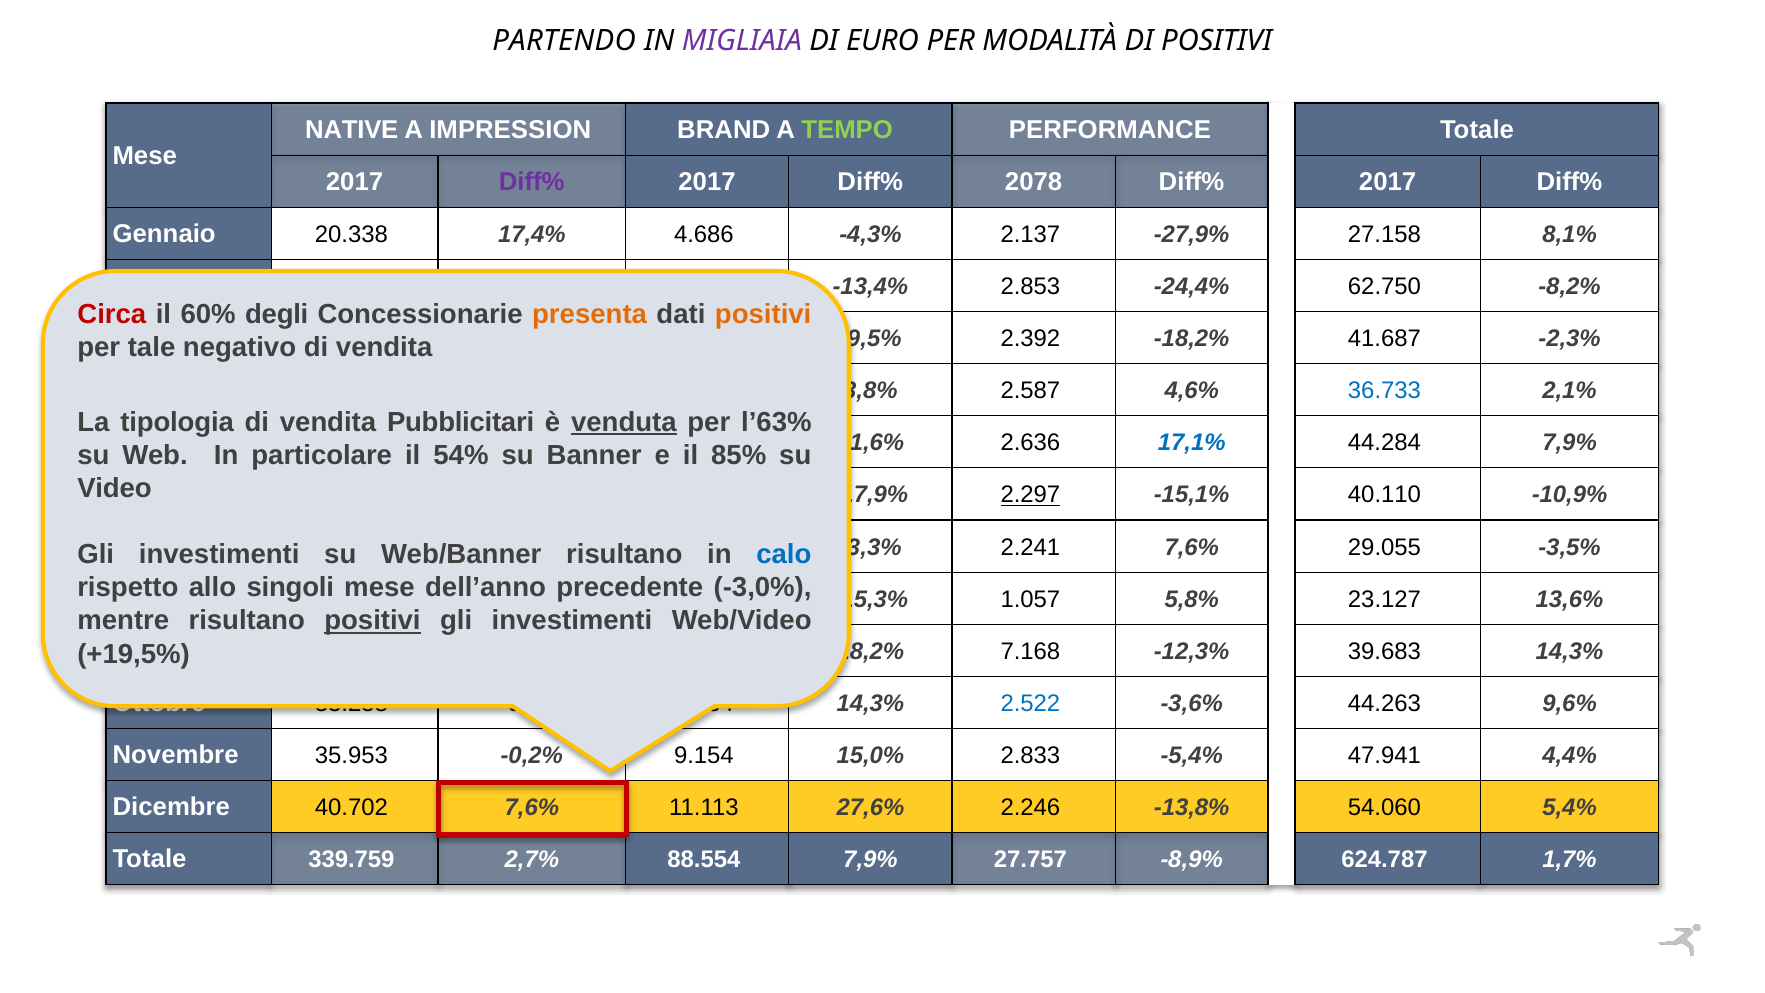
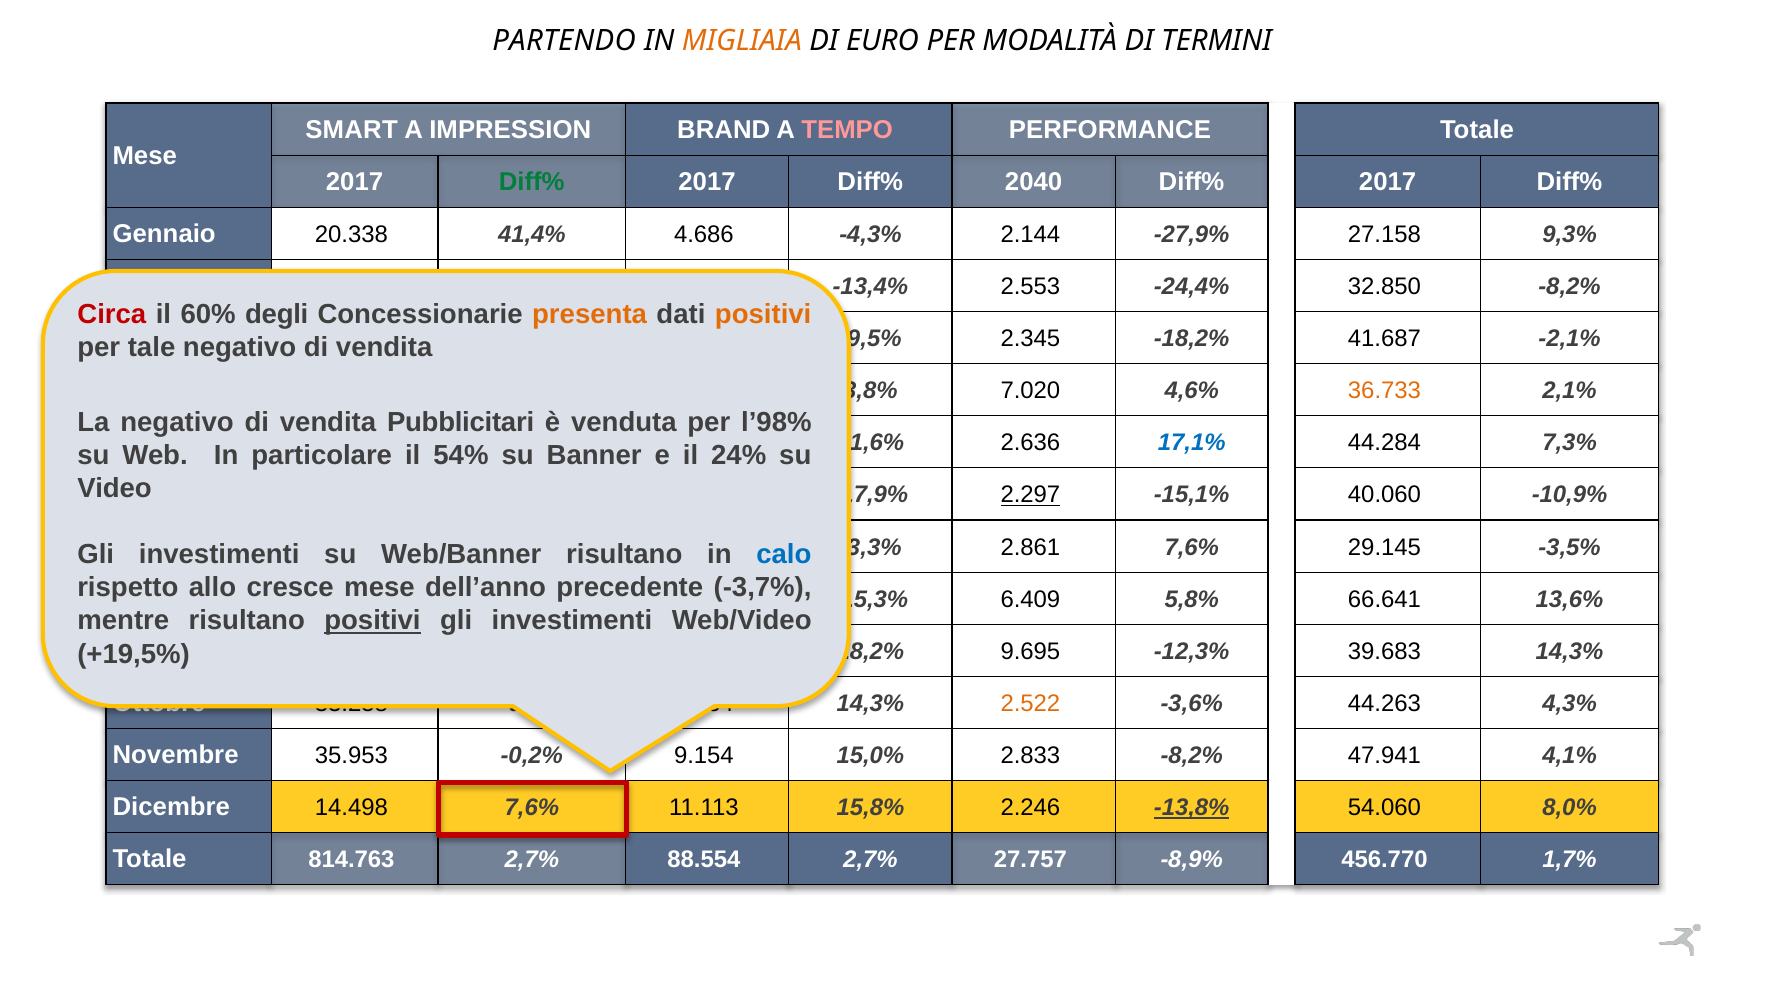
MIGLIAIA colour: purple -> orange
DI POSITIVI: POSITIVI -> TERMINI
NATIVE: NATIVE -> SMART
TEMPO colour: light green -> pink
Diff% at (532, 182) colour: purple -> green
2078: 2078 -> 2040
17,4%: 17,4% -> 41,4%
2.137: 2.137 -> 2.144
8,1%: 8,1% -> 9,3%
2.853: 2.853 -> 2.553
62.750: 62.750 -> 32.850
2.392: 2.392 -> 2.345
-2,3%: -2,3% -> -2,1%
2.587: 2.587 -> 7.020
36.733 colour: blue -> orange
La tipologia: tipologia -> negativo
venduta underline: present -> none
l’63%: l’63% -> l’98%
44.284 7,9%: 7,9% -> 7,3%
85%: 85% -> 24%
40.110: 40.110 -> 40.060
2.241: 2.241 -> 2.861
29.055: 29.055 -> 29.145
singoli: singoli -> cresce
-3,0%: -3,0% -> -3,7%
1.057: 1.057 -> 6.409
23.127: 23.127 -> 66.641
7.168: 7.168 -> 9.695
2.522 colour: blue -> orange
9,6%: 9,6% -> 4,3%
2.833 -5,4%: -5,4% -> -8,2%
4,4%: 4,4% -> 4,1%
40.702: 40.702 -> 14.498
27,6%: 27,6% -> 15,8%
-13,8% underline: none -> present
5,4%: 5,4% -> 8,0%
339.759: 339.759 -> 814.763
88.554 7,9%: 7,9% -> 2,7%
624.787: 624.787 -> 456.770
